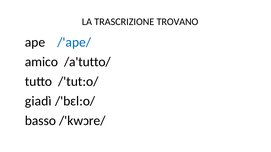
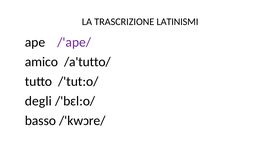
TROVANO: TROVANO -> LATINISMI
/'ape/ colour: blue -> purple
giadì: giadì -> degli
